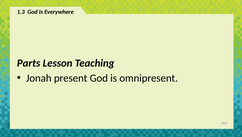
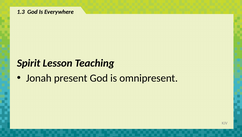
Parts: Parts -> Spirit
